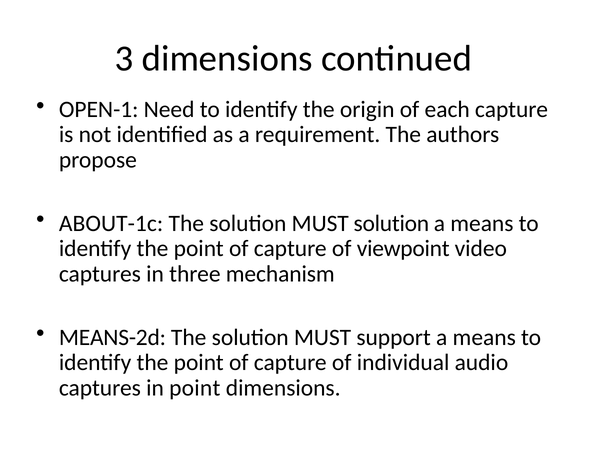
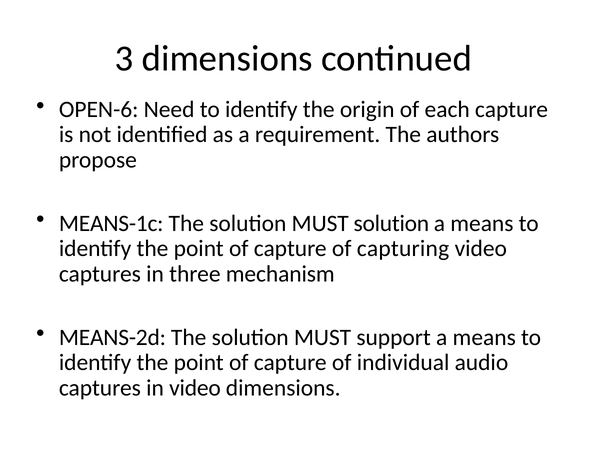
OPEN-1: OPEN-1 -> OPEN-6
ABOUT-1c: ABOUT-1c -> MEANS-1c
viewpoint: viewpoint -> capturing
in point: point -> video
